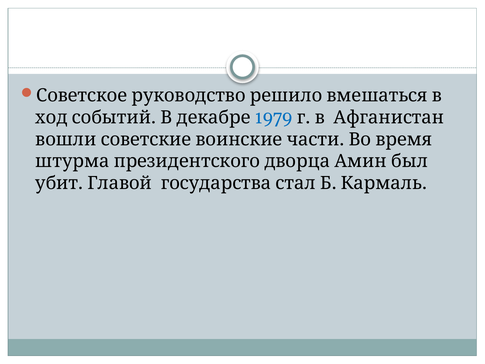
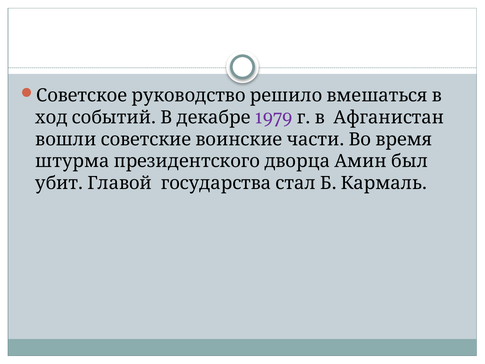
1979 colour: blue -> purple
